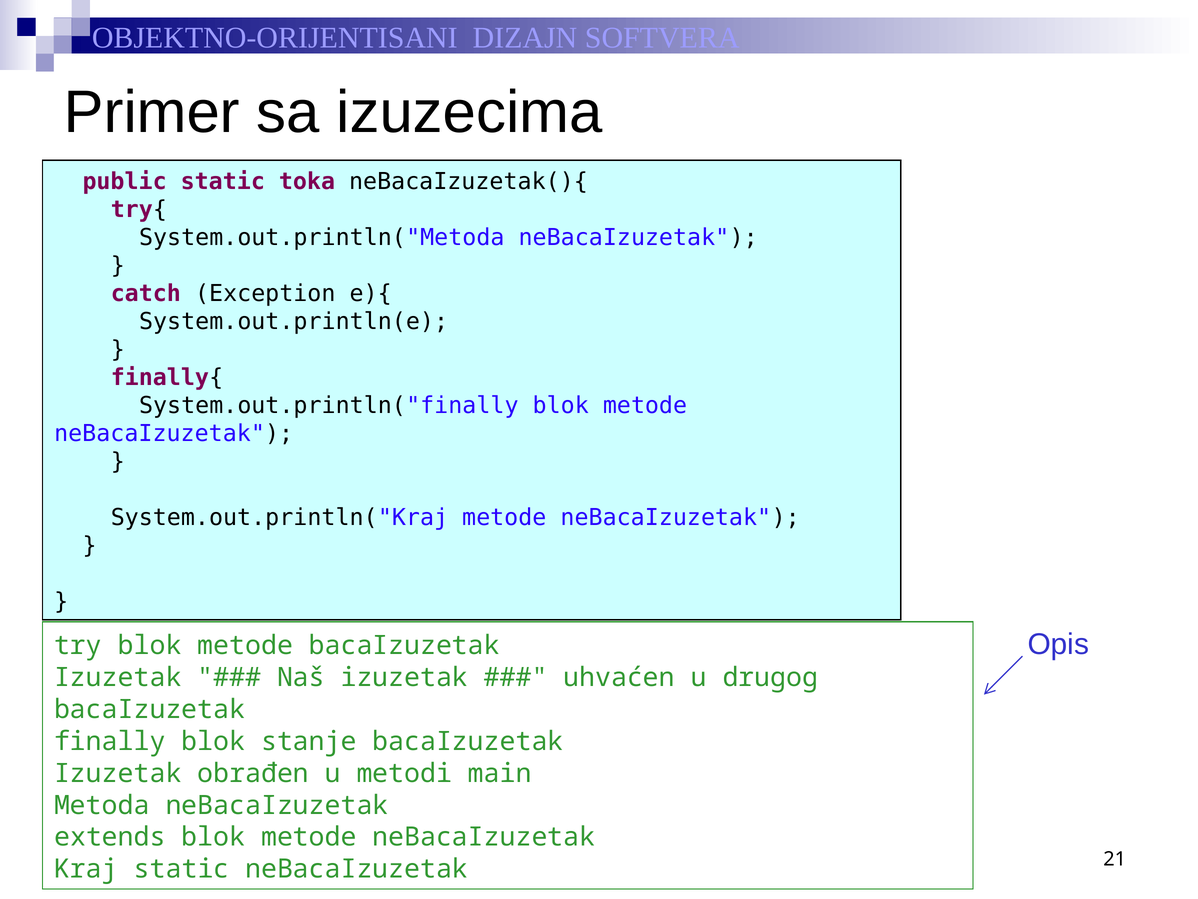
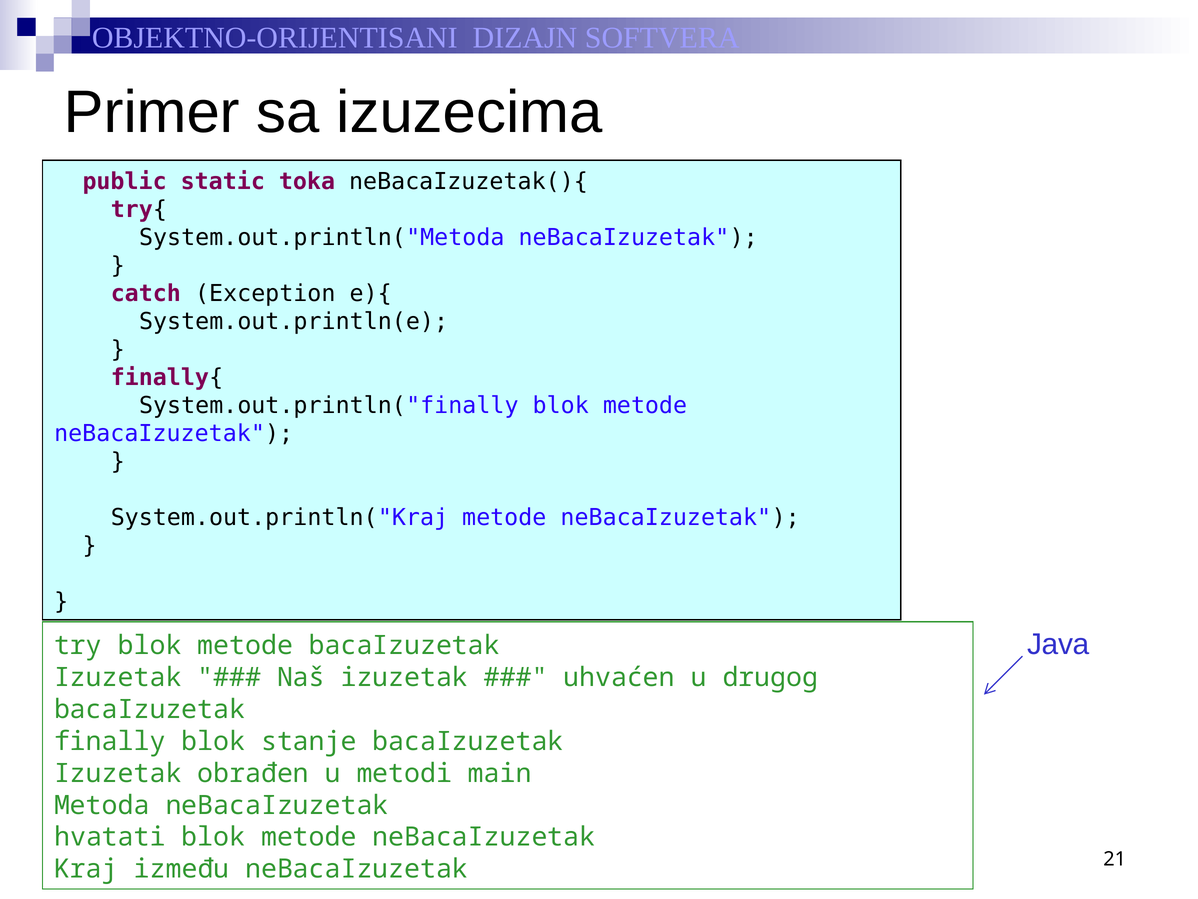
Opis: Opis -> Java
extends: extends -> hvatati
Kraj static: static -> između
